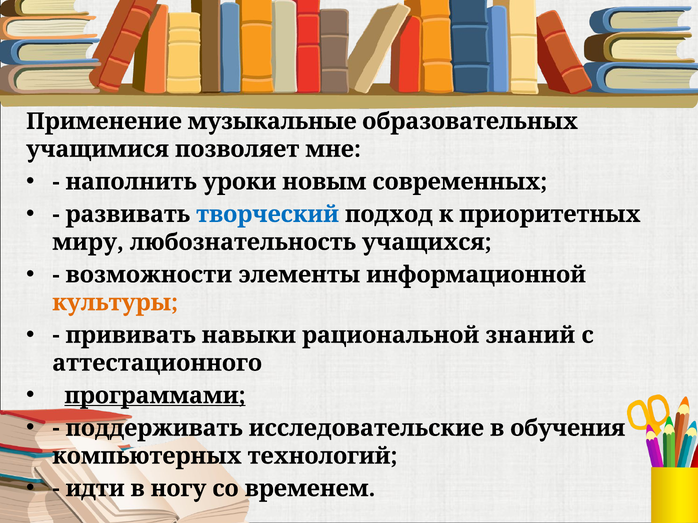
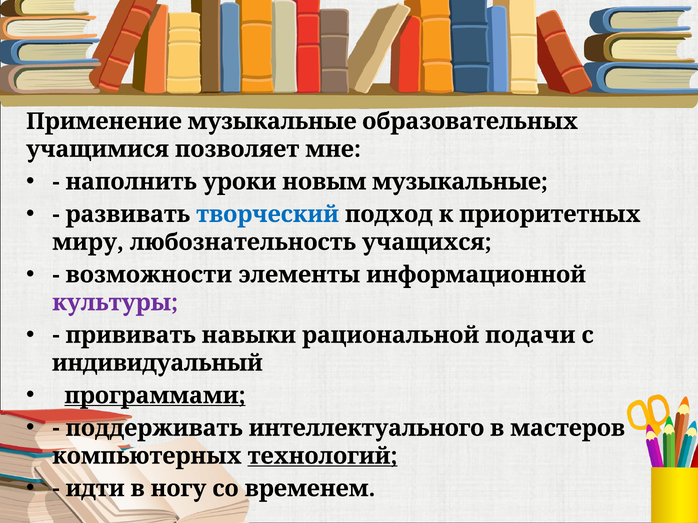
новым современных: современных -> музыкальные
культуры colour: orange -> purple
знаний: знаний -> подачи
аттестационного: аттестационного -> индивидуальный
исследовательские: исследовательские -> интеллектуального
обучения: обучения -> мастеров
технологий underline: none -> present
